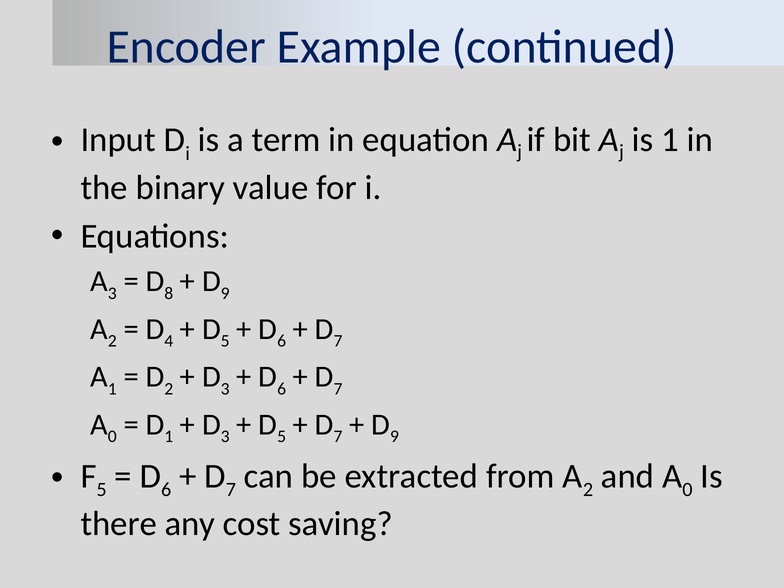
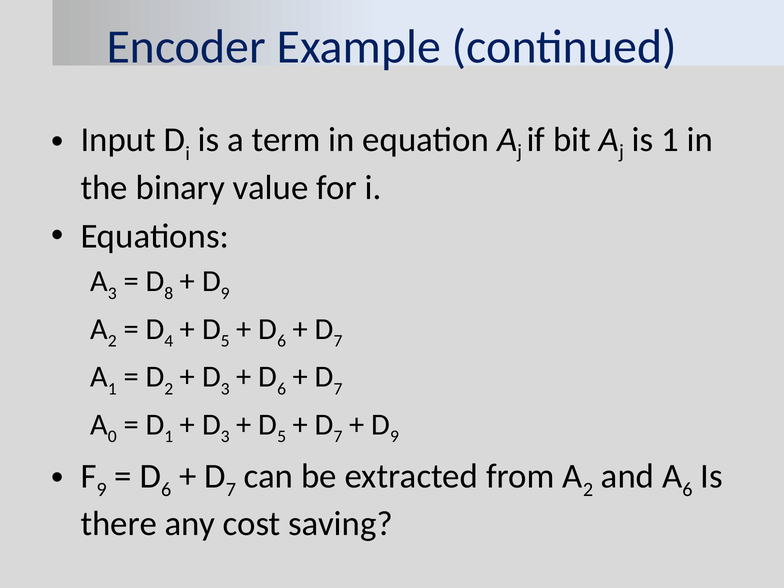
5 at (102, 490): 5 -> 9
and A 0: 0 -> 6
